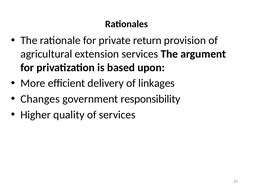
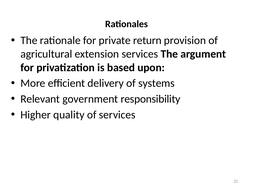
linkages: linkages -> systems
Changes: Changes -> Relevant
